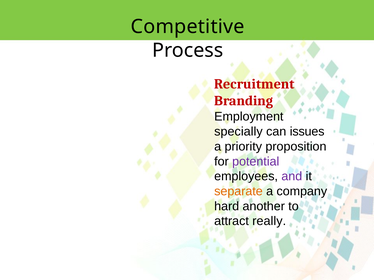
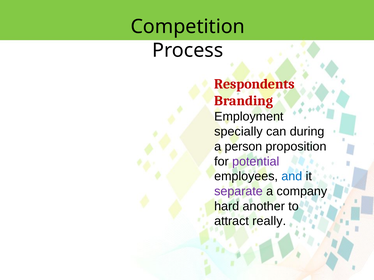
Competitive: Competitive -> Competition
Recruitment: Recruitment -> Respondents
issues: issues -> during
priority: priority -> person
and colour: purple -> blue
separate colour: orange -> purple
